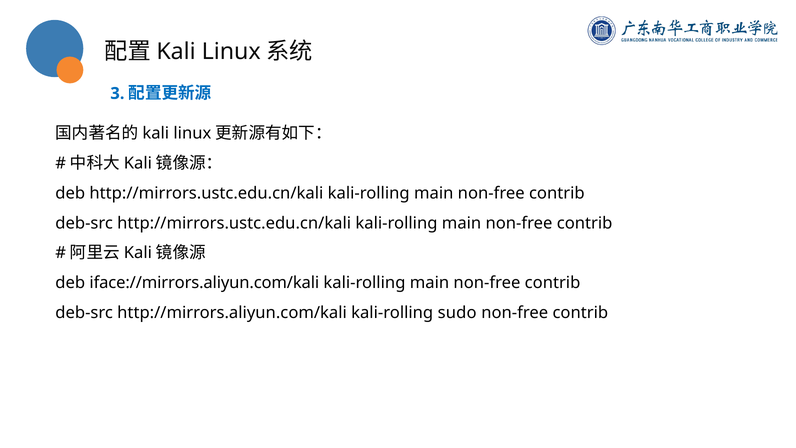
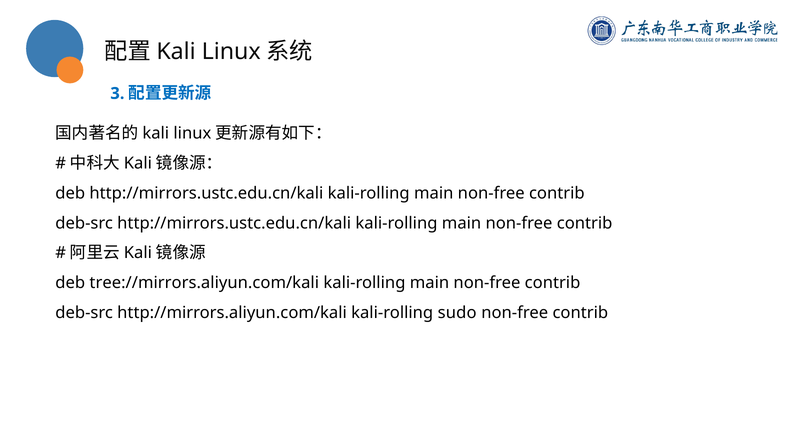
iface://mirrors.aliyun.com/kali: iface://mirrors.aliyun.com/kali -> tree://mirrors.aliyun.com/kali
